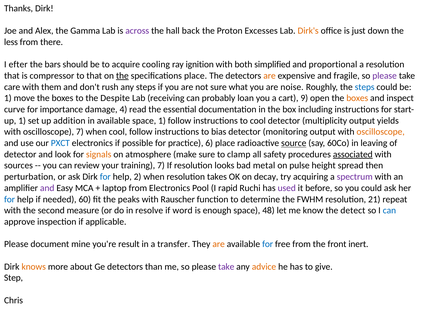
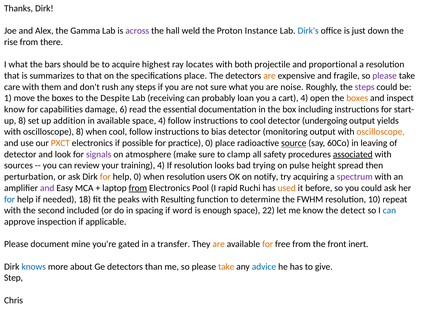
back: back -> weld
Excesses: Excesses -> Instance
Dirk's colour: orange -> blue
less: less -> rise
I efter: efter -> what
cooling: cooling -> highest
ignition: ignition -> locates
simplified: simplified -> projectile
compressor: compressor -> summarizes
the at (122, 76) underline: present -> none
steps at (365, 87) colour: blue -> purple
cart 9: 9 -> 4
curve at (15, 109): curve -> know
importance: importance -> capabilities
4: 4 -> 6
up 1: 1 -> 8
space 1: 1 -> 4
multiplicity: multiplicity -> undergoing
oscilloscope 7: 7 -> 8
PXCT colour: blue -> orange
practice 6: 6 -> 0
signals colour: orange -> purple
training 7: 7 -> 4
metal: metal -> trying
for at (105, 177) colour: blue -> orange
help 2: 2 -> 0
takes: takes -> users
decay: decay -> notify
from at (138, 188) underline: none -> present
used colour: purple -> orange
60: 60 -> 18
Rauscher: Rauscher -> Resulting
21: 21 -> 10
measure: measure -> included
resolve: resolve -> spacing
48: 48 -> 22
result: result -> gated
for at (268, 244) colour: blue -> orange
knows colour: orange -> blue
take at (226, 266) colour: purple -> orange
advice colour: orange -> blue
